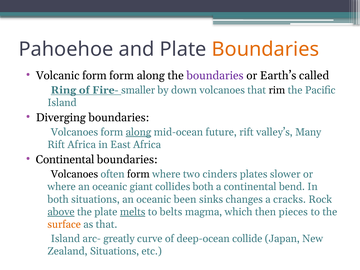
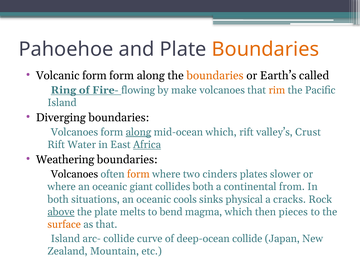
boundaries at (215, 75) colour: purple -> orange
smaller: smaller -> flowing
down: down -> make
rim colour: black -> orange
mid-ocean future: future -> which
Many: Many -> Crust
Rift Africa: Africa -> Water
Africa at (147, 145) underline: none -> present
Continental at (65, 159): Continental -> Weathering
form at (138, 174) colour: black -> orange
bend: bend -> from
been: been -> cools
changes: changes -> physical
melts underline: present -> none
belts: belts -> bend
arc- greatly: greatly -> collide
Zealand Situations: Situations -> Mountain
